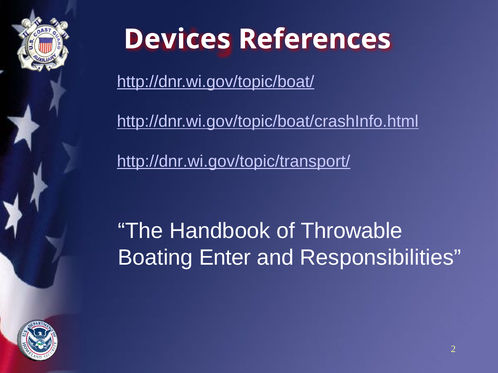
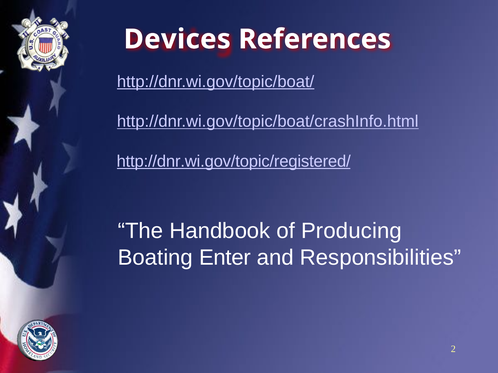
http://dnr.wi.gov/topic/transport/: http://dnr.wi.gov/topic/transport/ -> http://dnr.wi.gov/topic/registered/
Throwable: Throwable -> Producing
